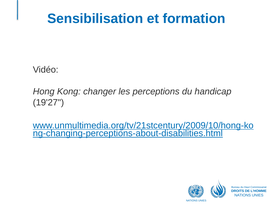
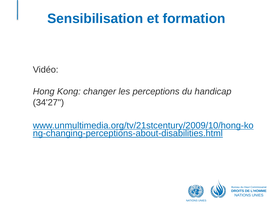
19'27: 19'27 -> 34'27
